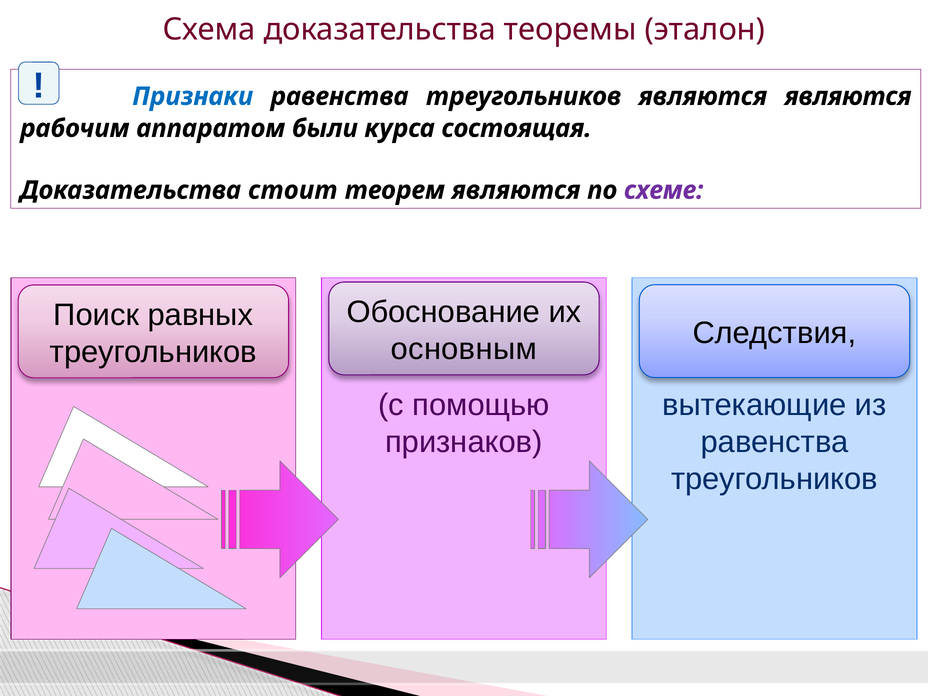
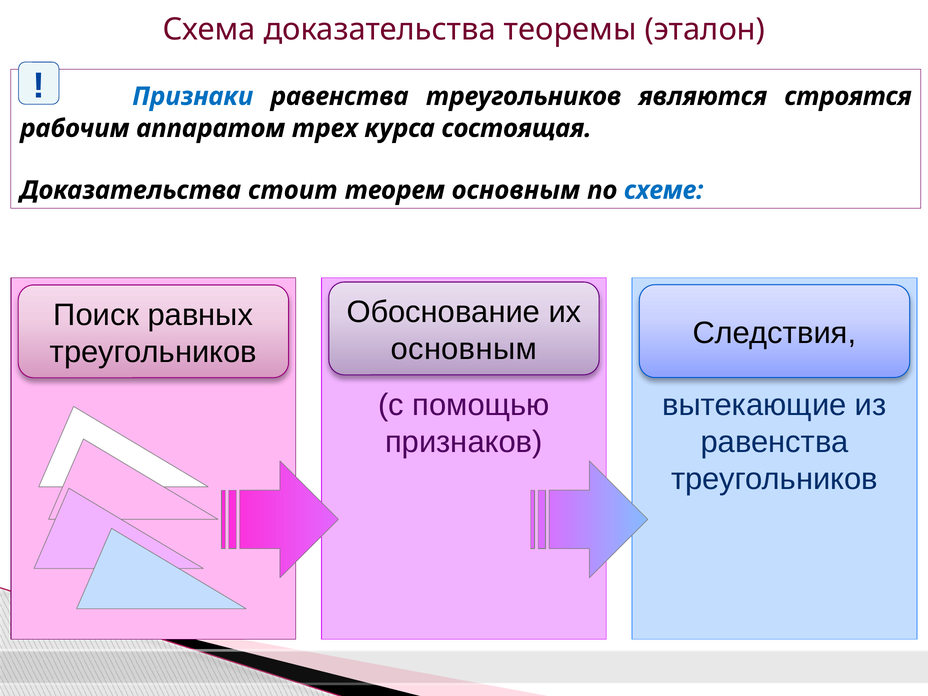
являются являются: являются -> строятся
были: были -> трех
теорем являются: являются -> основным
схеме colour: purple -> blue
